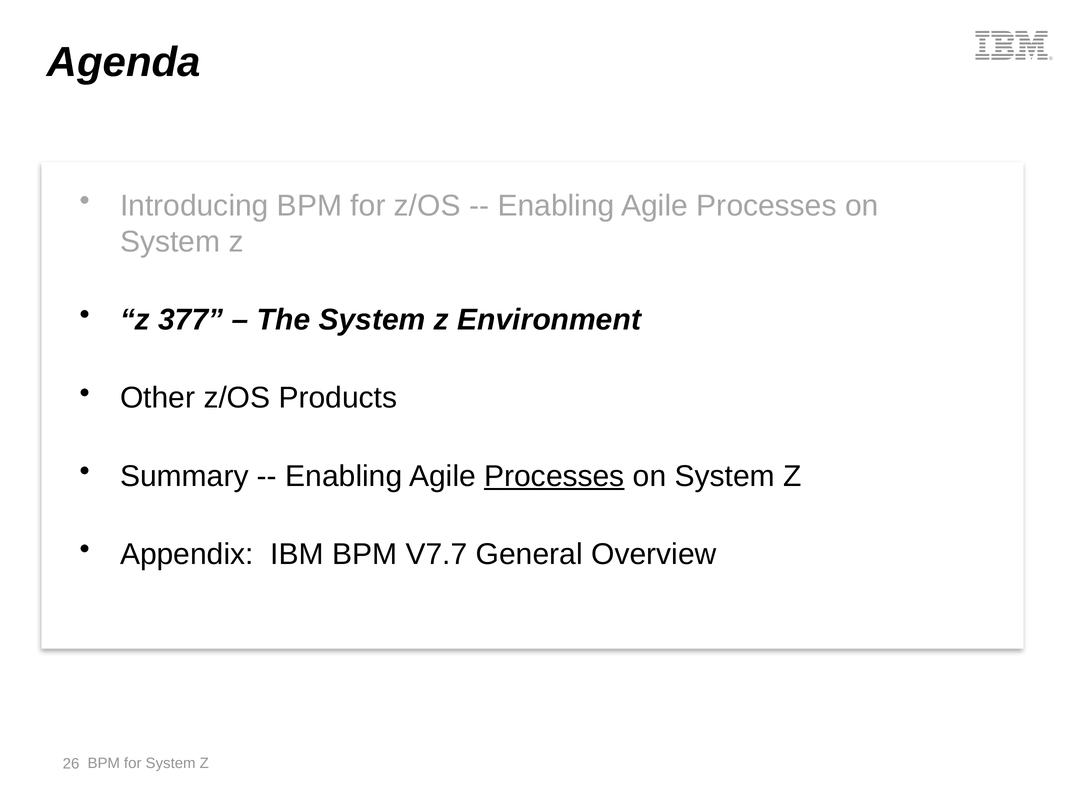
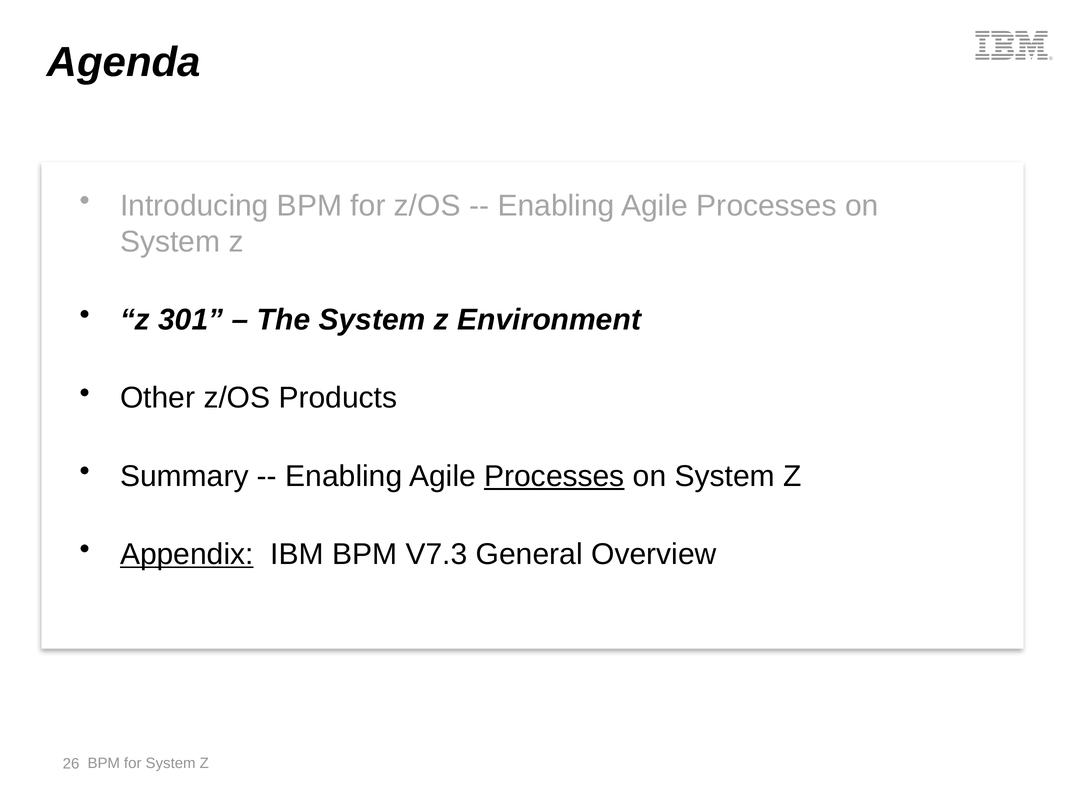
377: 377 -> 301
Appendix underline: none -> present
V7.7: V7.7 -> V7.3
